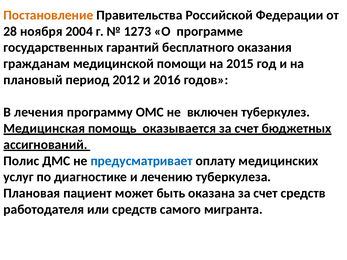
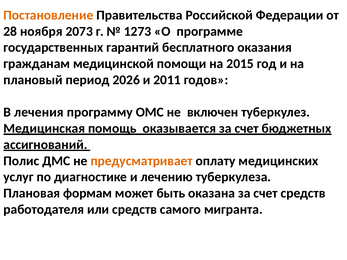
2004: 2004 -> 2073
2012: 2012 -> 2026
2016: 2016 -> 2011
предусматривает colour: blue -> orange
пациент: пациент -> формам
